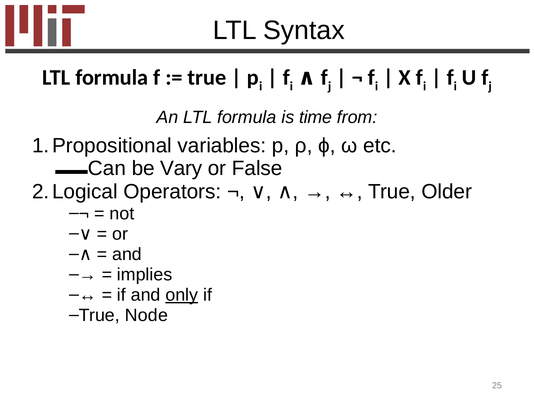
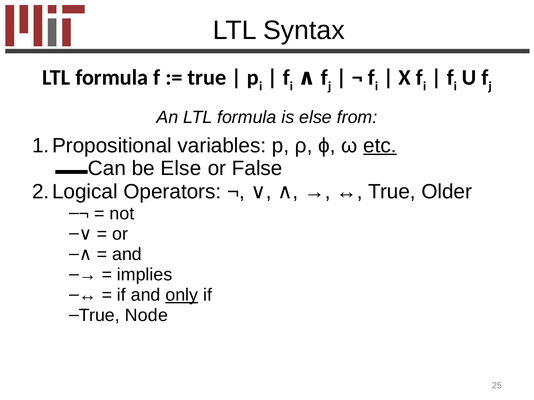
is time: time -> else
etc underline: none -> present
be Vary: Vary -> Else
